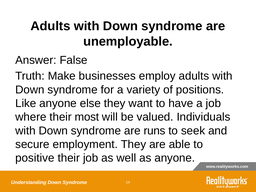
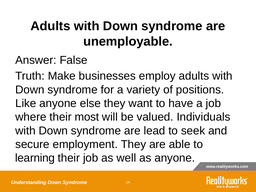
runs: runs -> lead
positive: positive -> learning
